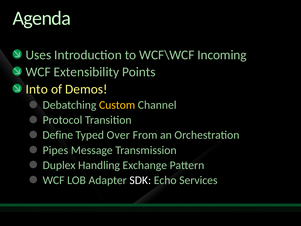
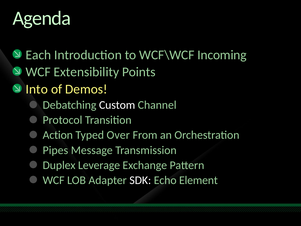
Uses: Uses -> Each
Custom colour: yellow -> white
Define: Define -> Action
Handling: Handling -> Leverage
Services: Services -> Element
